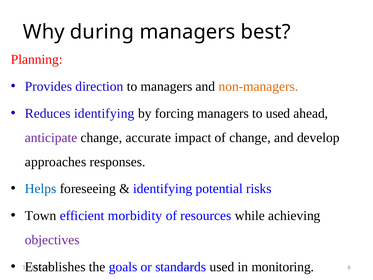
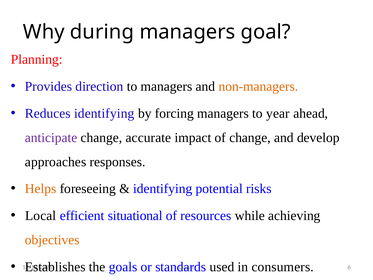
best: best -> goal
to used: used -> year
Helps colour: blue -> orange
Town: Town -> Local
morbidity: morbidity -> situational
objectives colour: purple -> orange
monitoring: monitoring -> consumers
